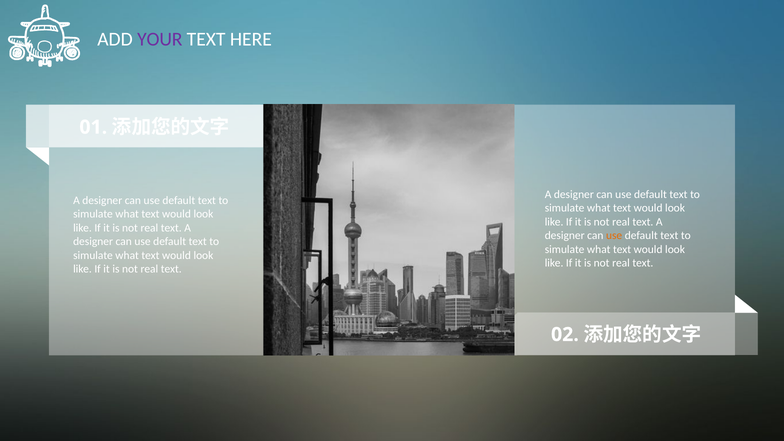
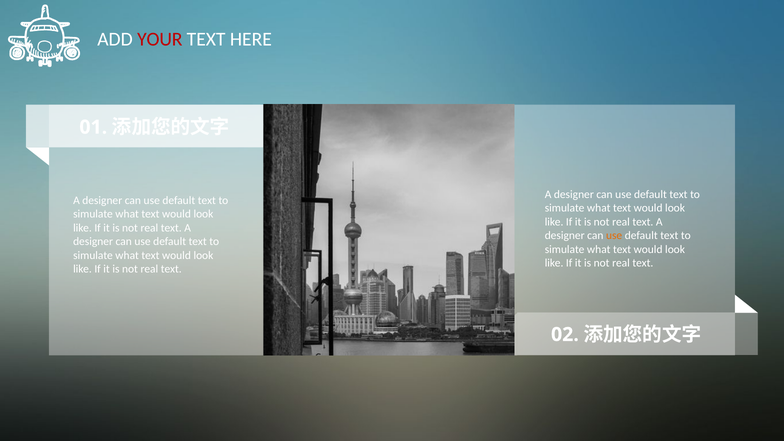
YOUR colour: purple -> red
